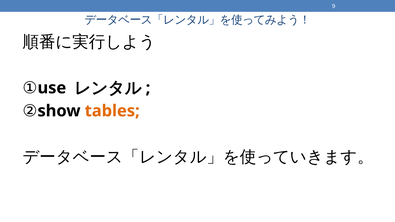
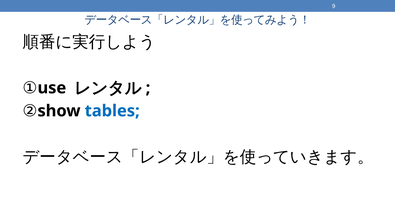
tables colour: orange -> blue
